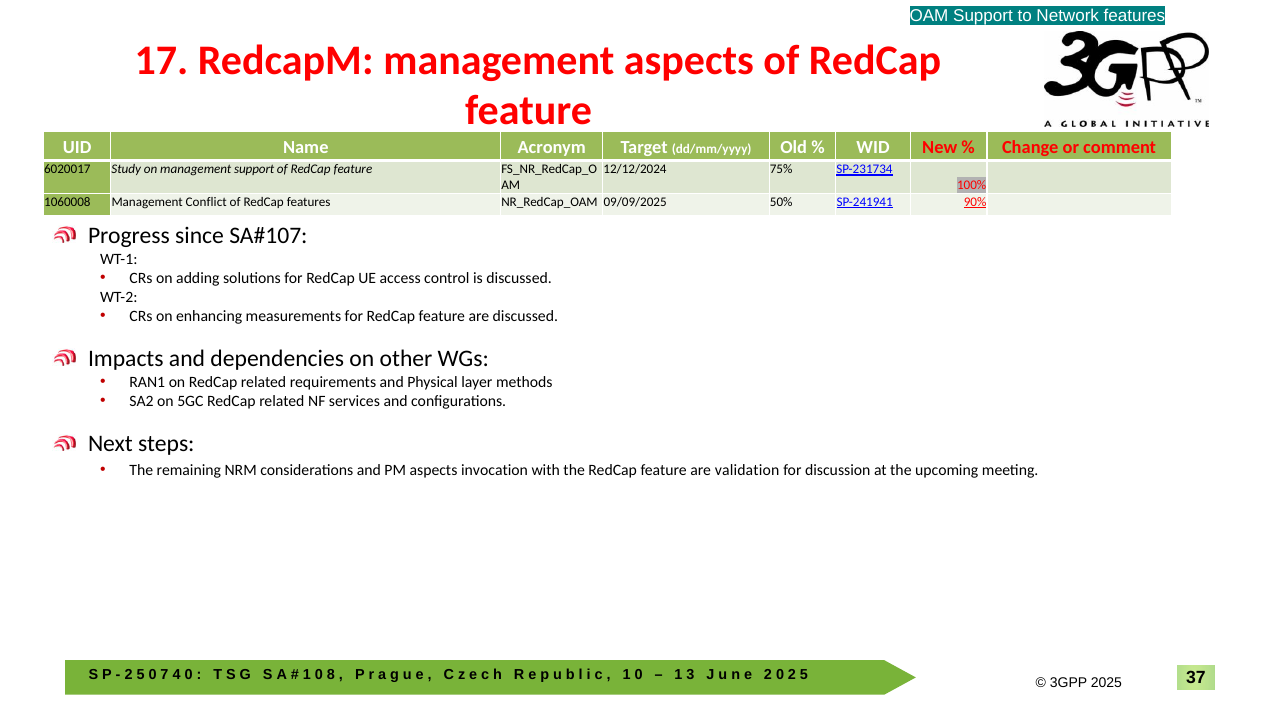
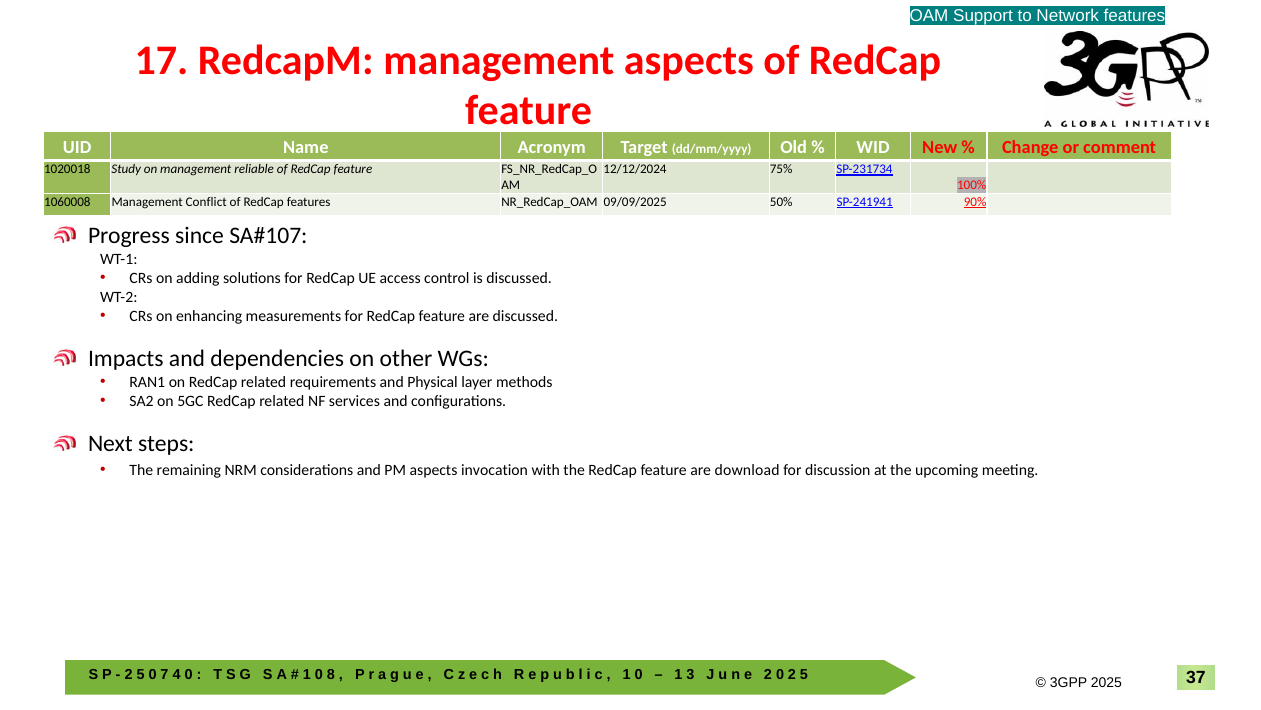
6020017: 6020017 -> 1020018
management support: support -> reliable
validation: validation -> download
